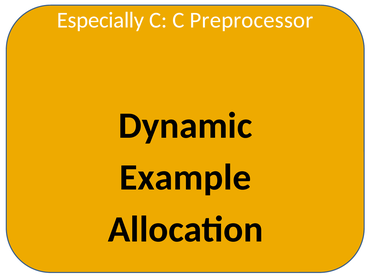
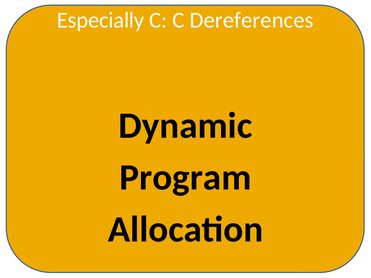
Preprocessor: Preprocessor -> Dereferences
Example: Example -> Program
